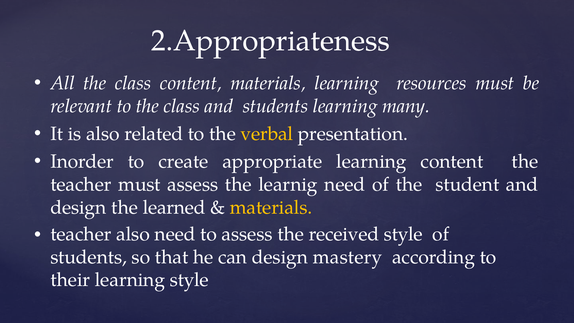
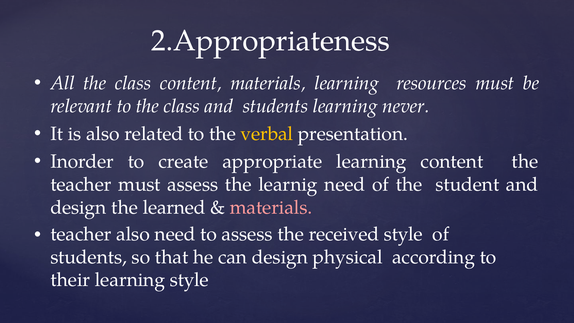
many: many -> never
materials at (271, 207) colour: yellow -> pink
mastery: mastery -> physical
